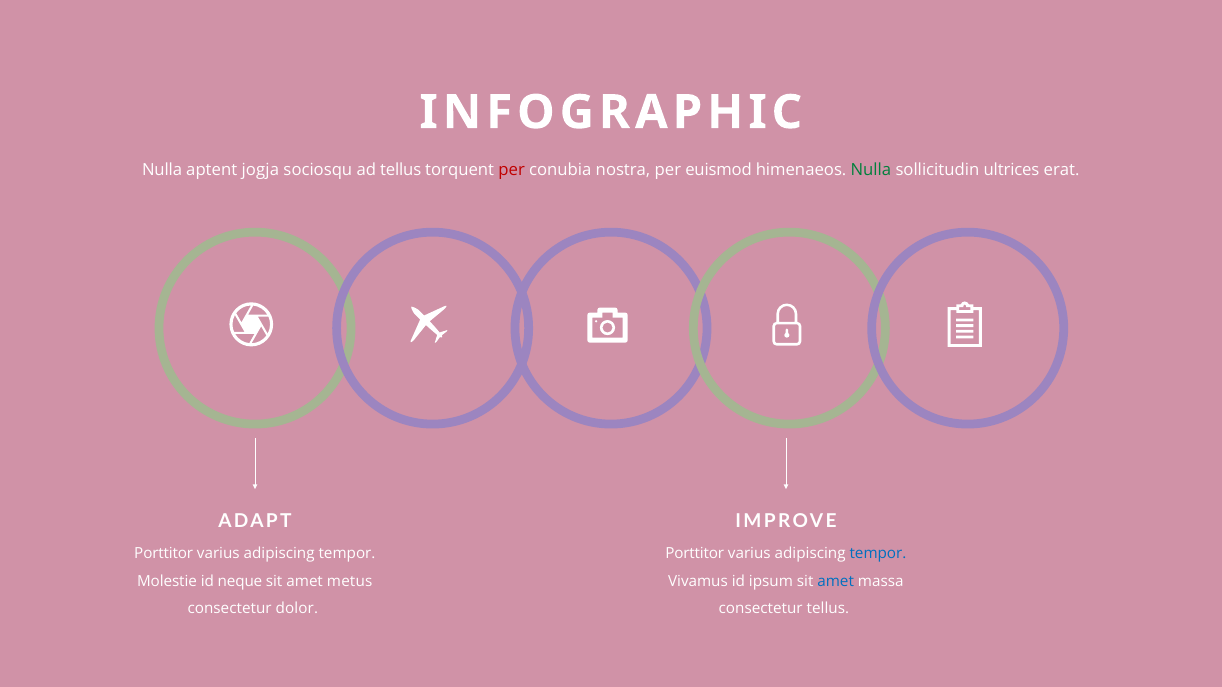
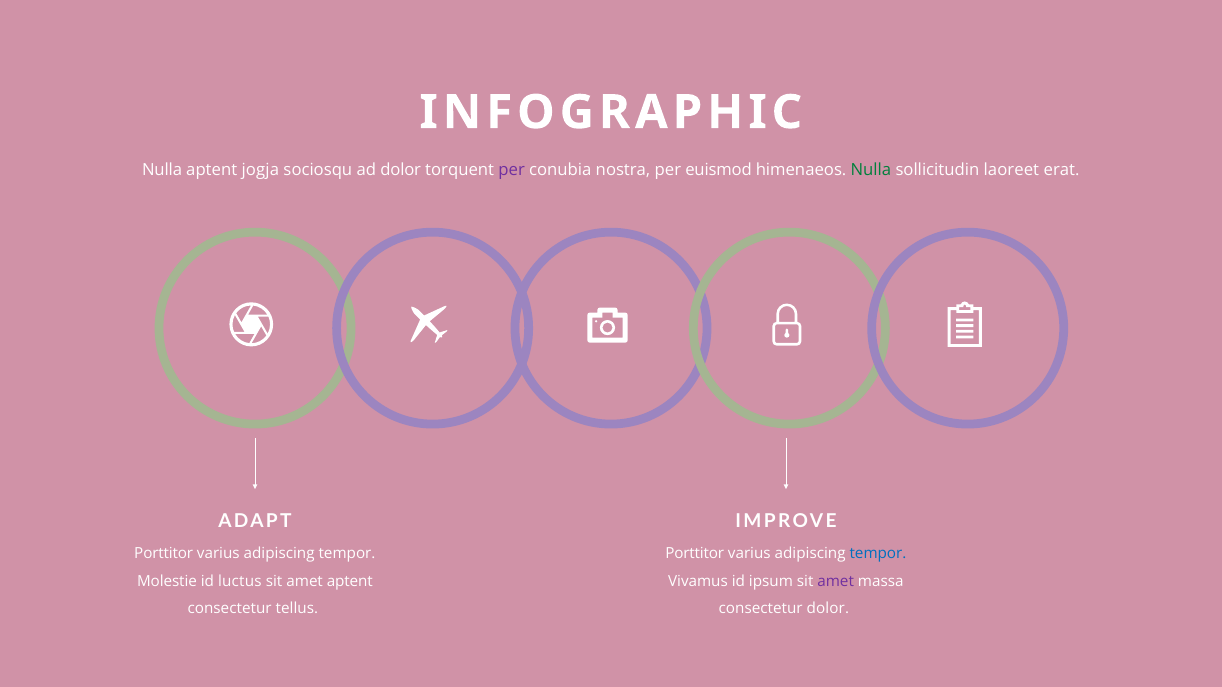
ad tellus: tellus -> dolor
per at (512, 170) colour: red -> purple
ultrices: ultrices -> laoreet
neque: neque -> luctus
amet metus: metus -> aptent
amet at (836, 581) colour: blue -> purple
dolor: dolor -> tellus
consectetur tellus: tellus -> dolor
